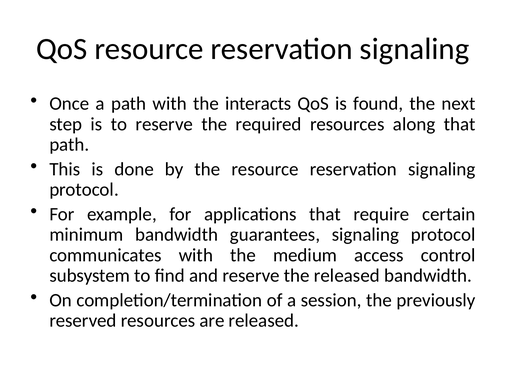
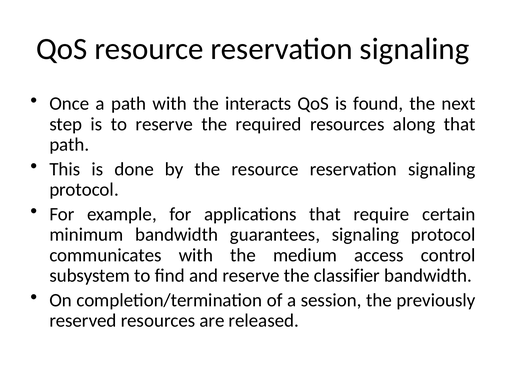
the released: released -> classifier
